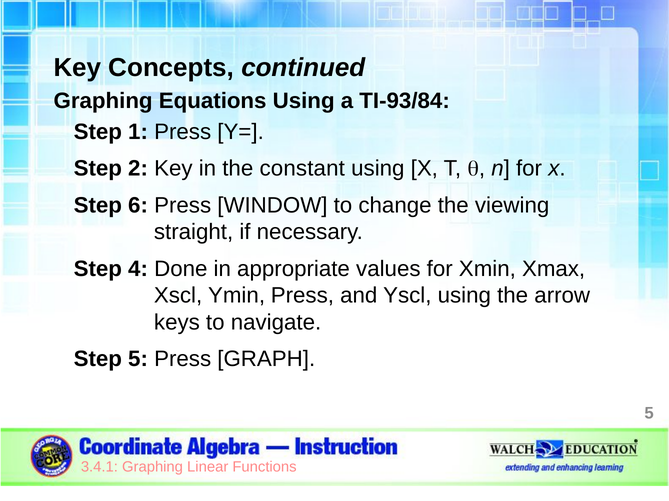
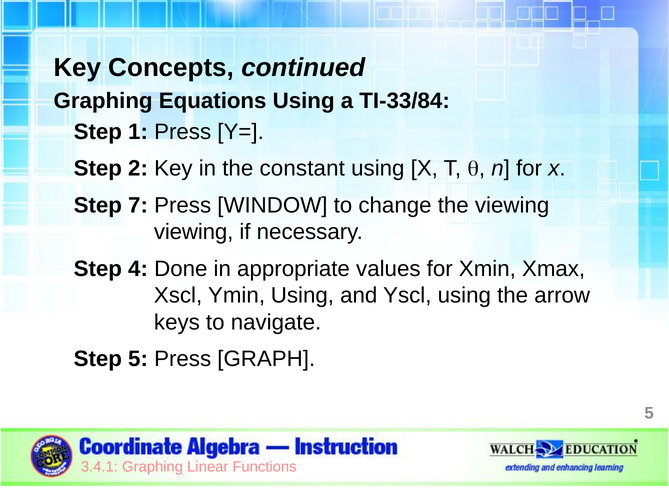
TI-93/84: TI-93/84 -> TI-33/84
6: 6 -> 7
straight at (194, 232): straight -> viewing
Ymin Press: Press -> Using
